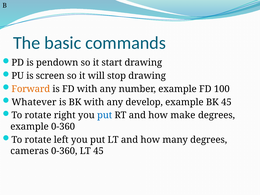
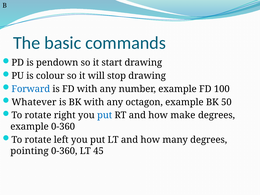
screen: screen -> colour
Forward colour: orange -> blue
develop: develop -> octagon
BK 45: 45 -> 50
cameras: cameras -> pointing
